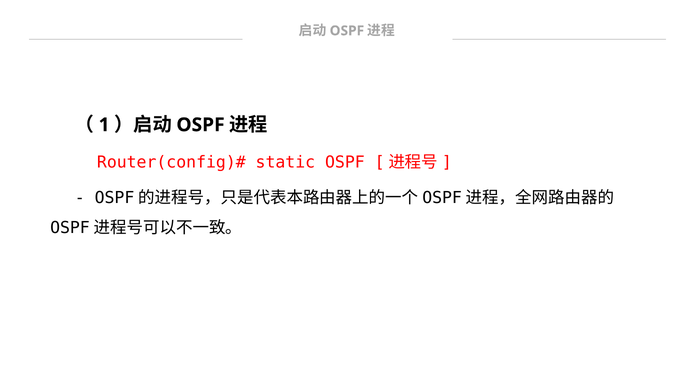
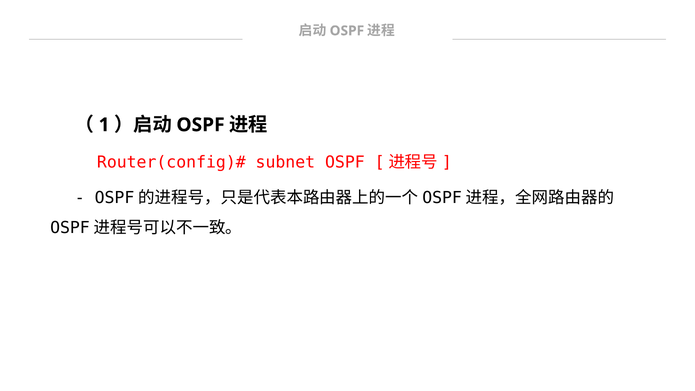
static: static -> subnet
